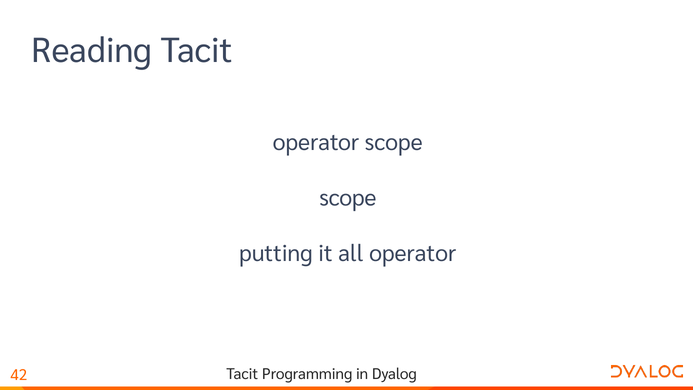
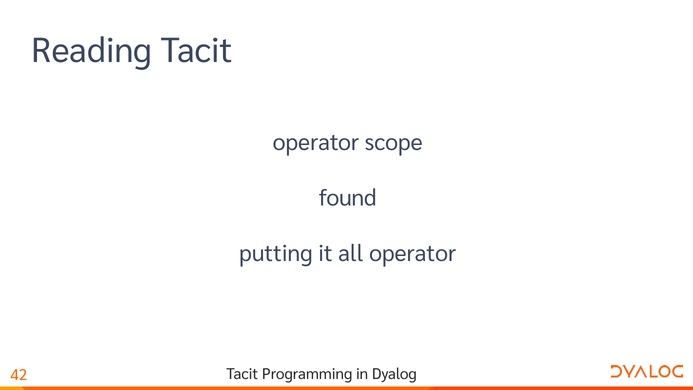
scope at (348, 198): scope -> found
